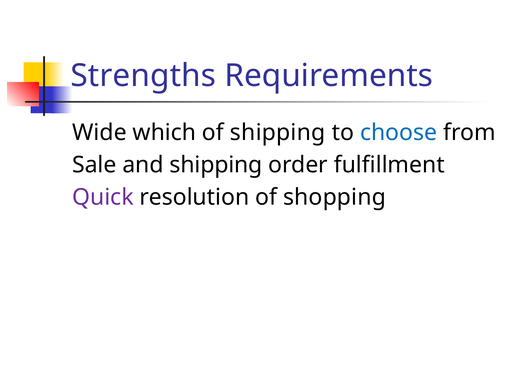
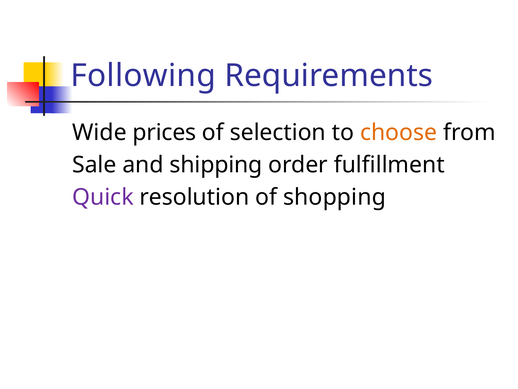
Strengths: Strengths -> Following
which: which -> prices
of shipping: shipping -> selection
choose colour: blue -> orange
